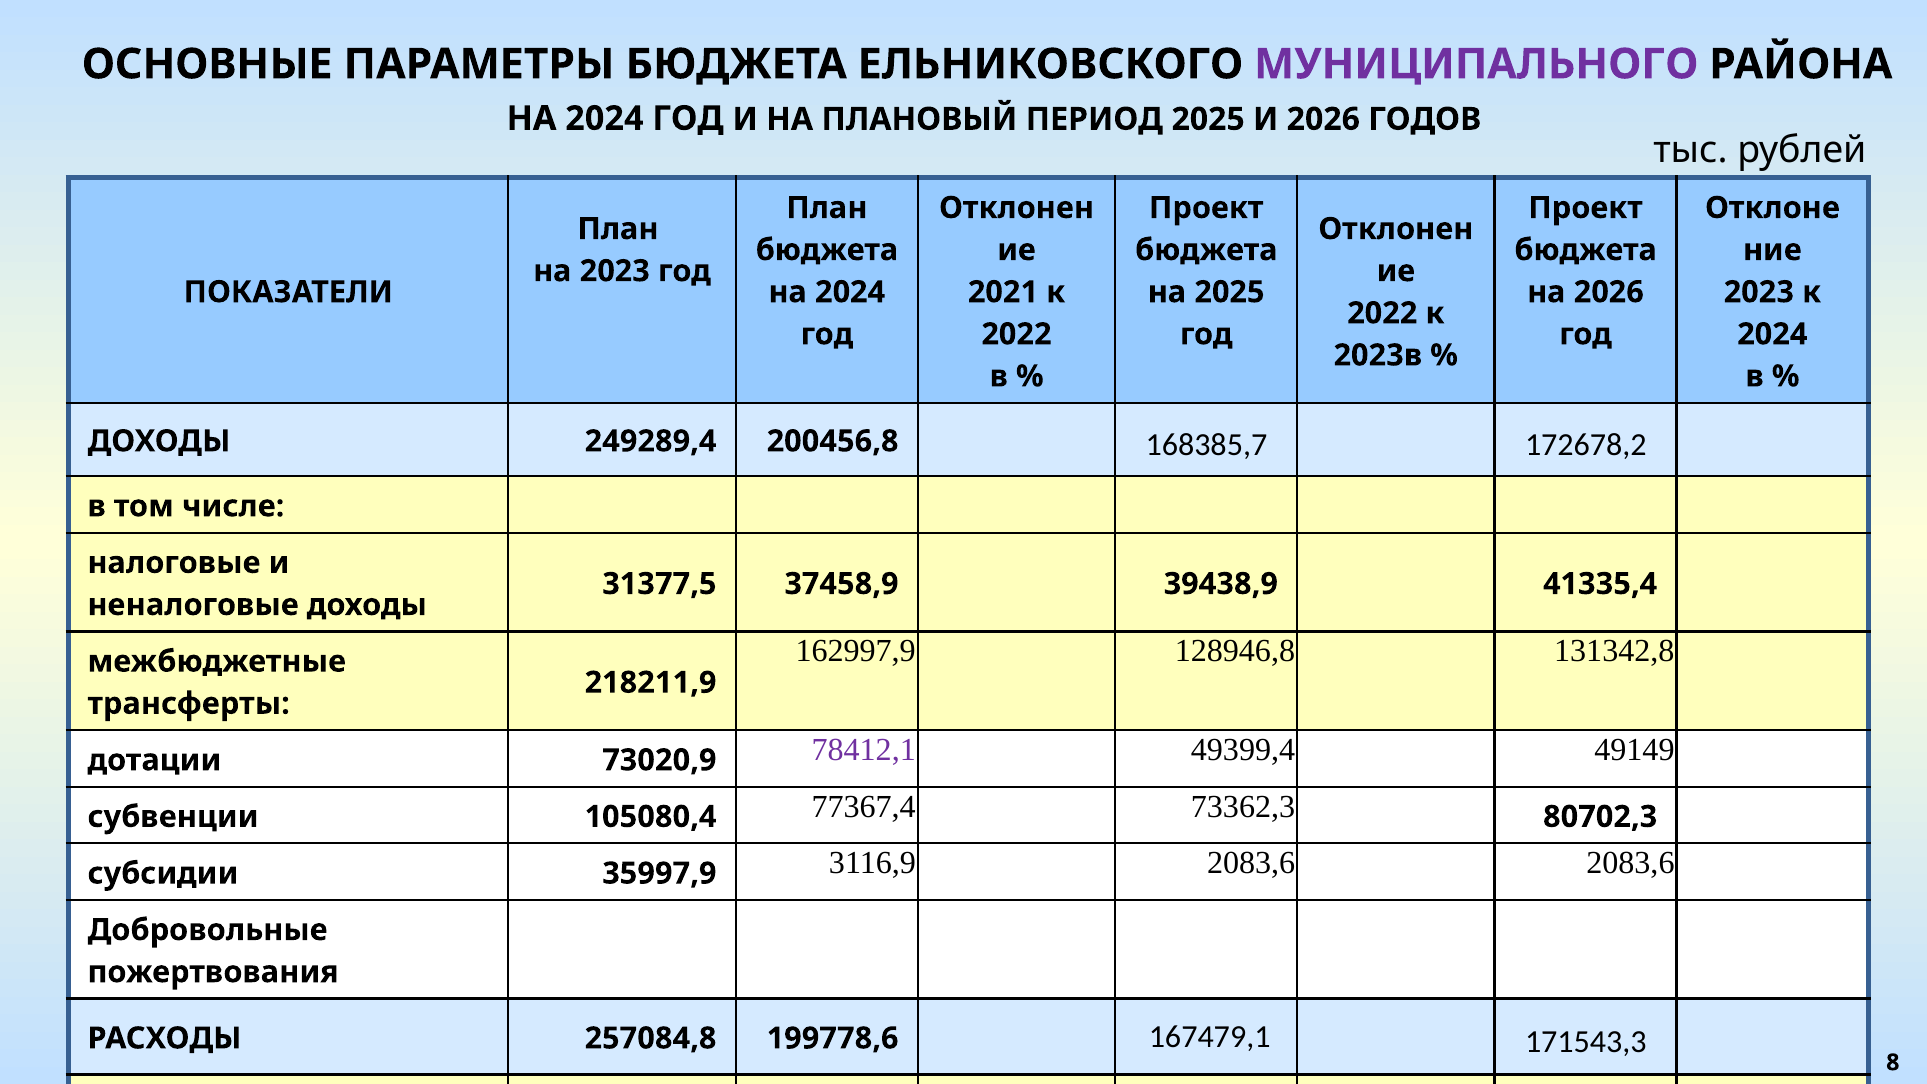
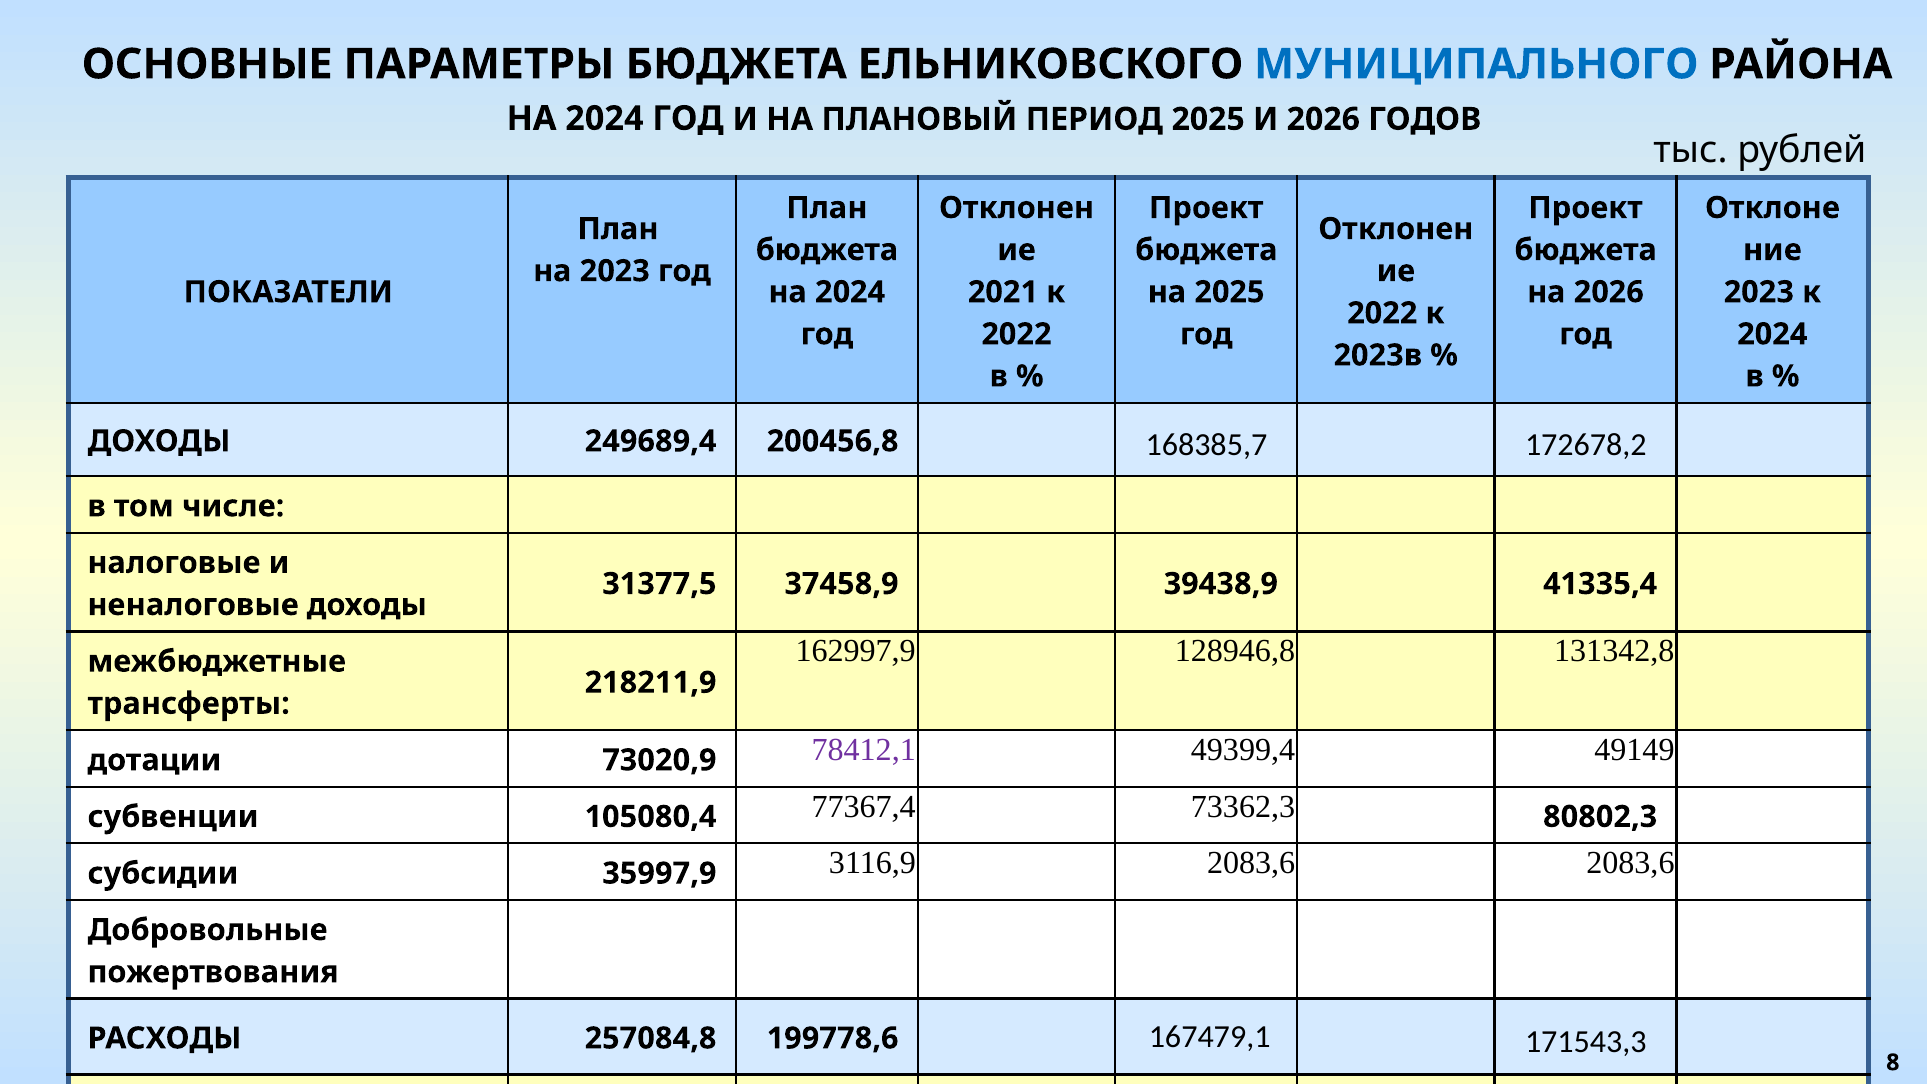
МУНИЦИПАЛЬНОГО colour: purple -> blue
249289,4: 249289,4 -> 249689,4
80702,3: 80702,3 -> 80802,3
